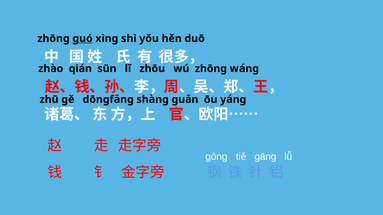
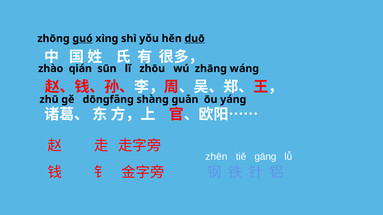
duō underline: none -> present
wú zhōnɡ: zhōnɡ -> zhānɡ
gōng: gōng -> zhēn
